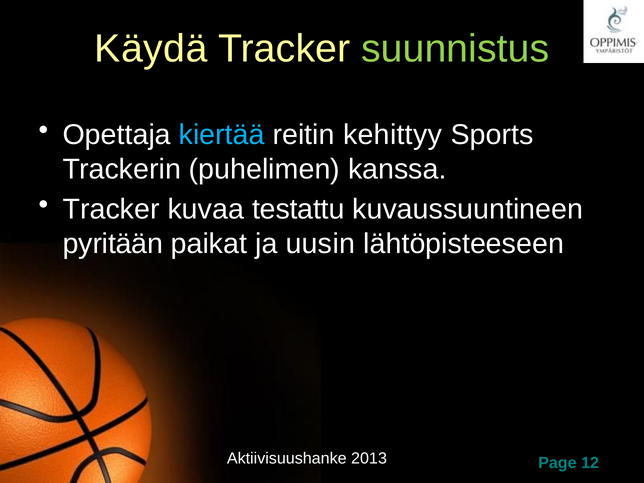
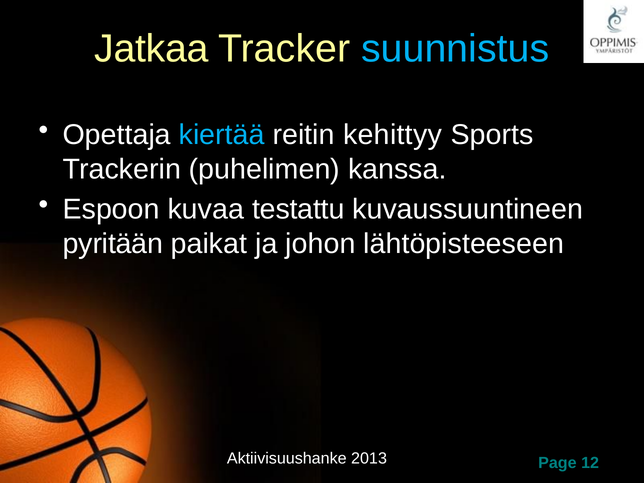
Käydä: Käydä -> Jatkaa
suunnistus colour: light green -> light blue
Tracker at (111, 209): Tracker -> Espoon
uusin: uusin -> johon
